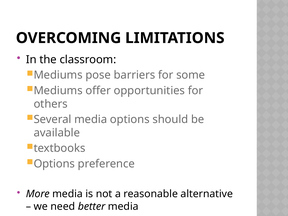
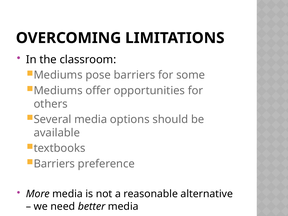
Options at (54, 164): Options -> Barriers
